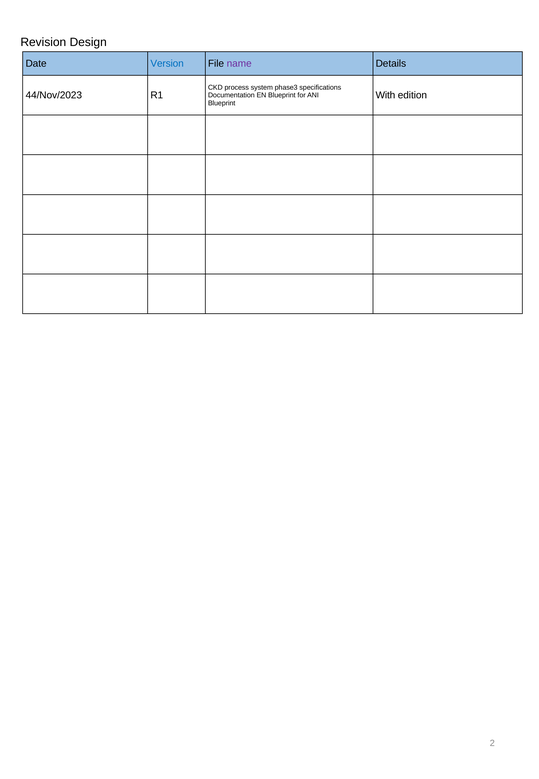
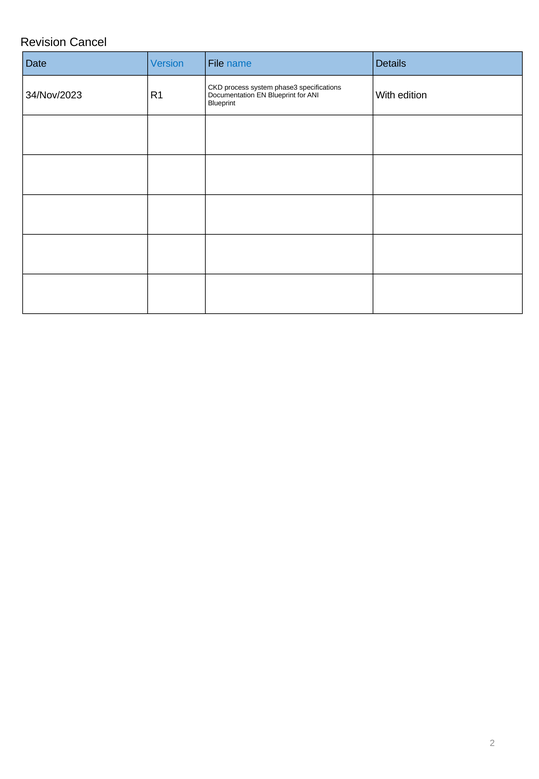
Design: Design -> Cancel
name colour: purple -> blue
44/Nov/2023: 44/Nov/2023 -> 34/Nov/2023
